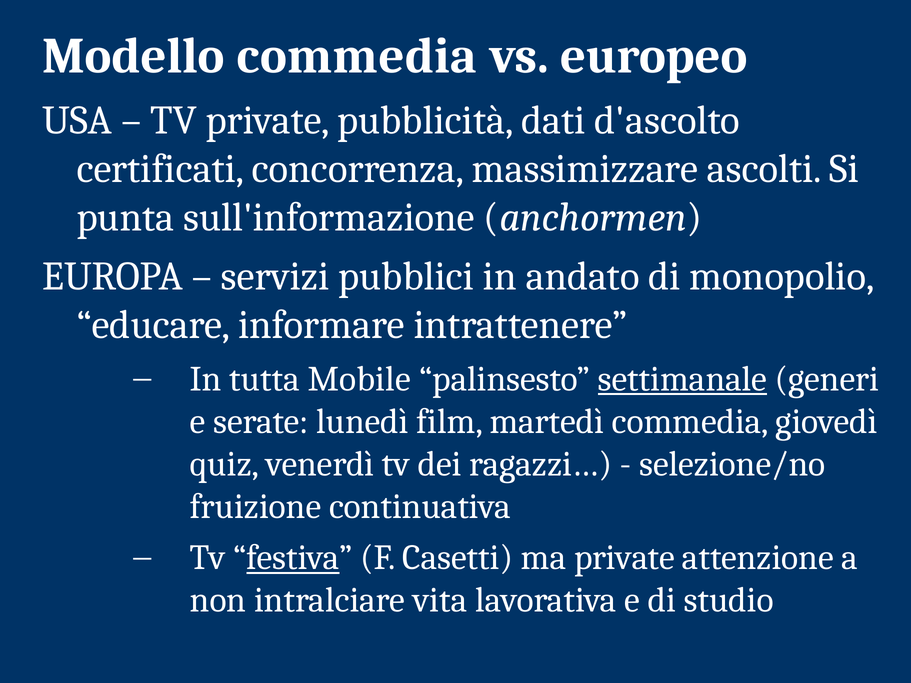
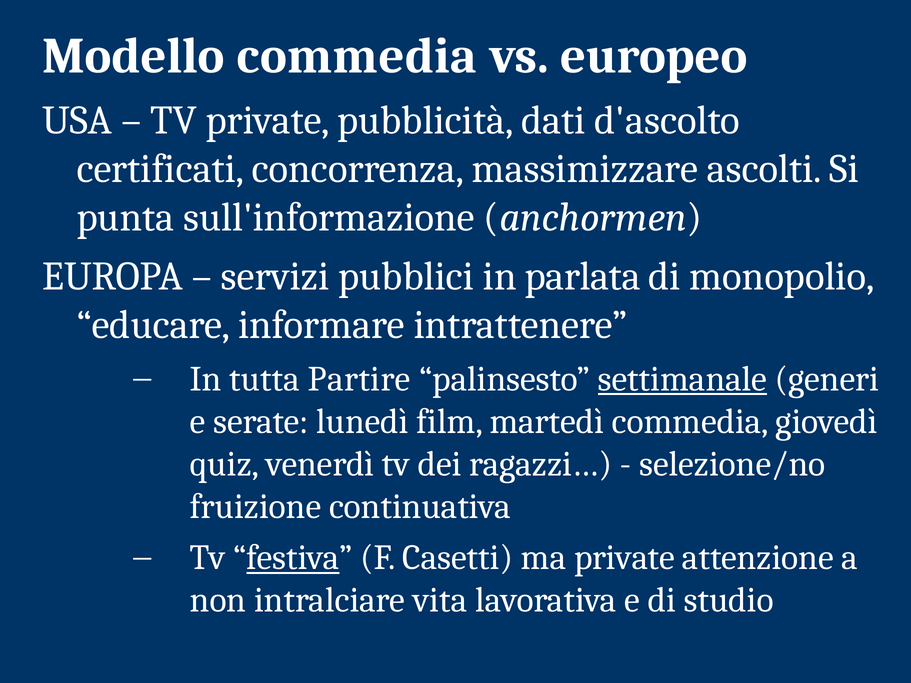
andato: andato -> parlata
Mobile: Mobile -> Partire
